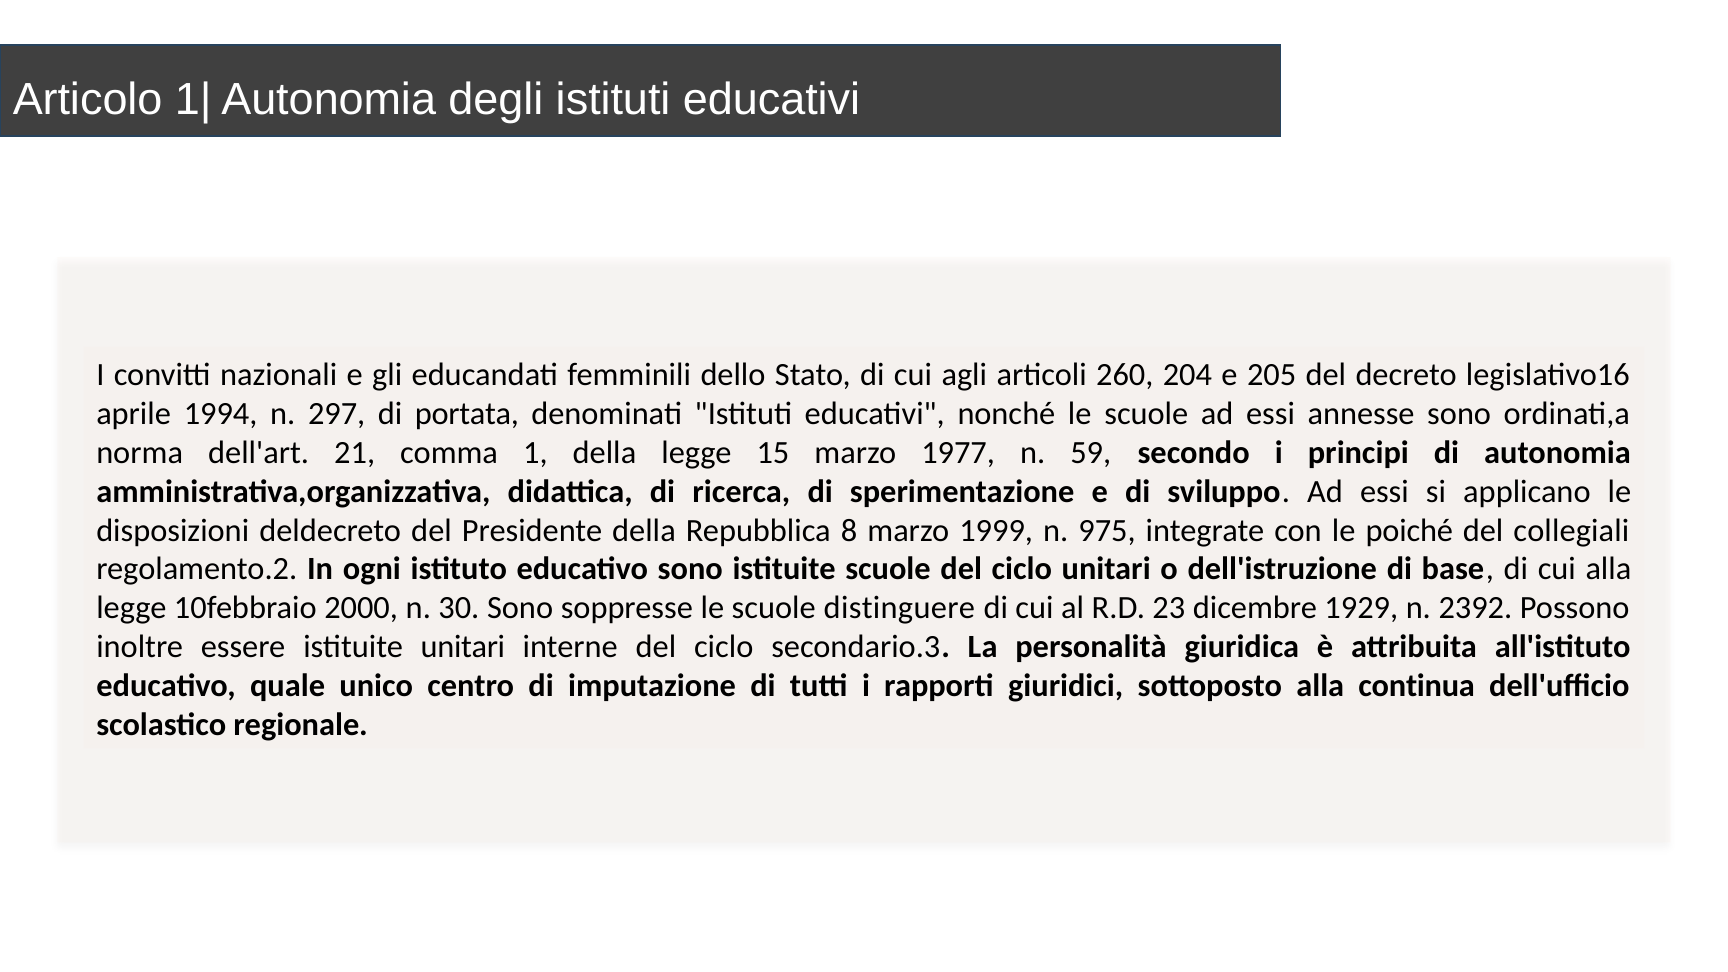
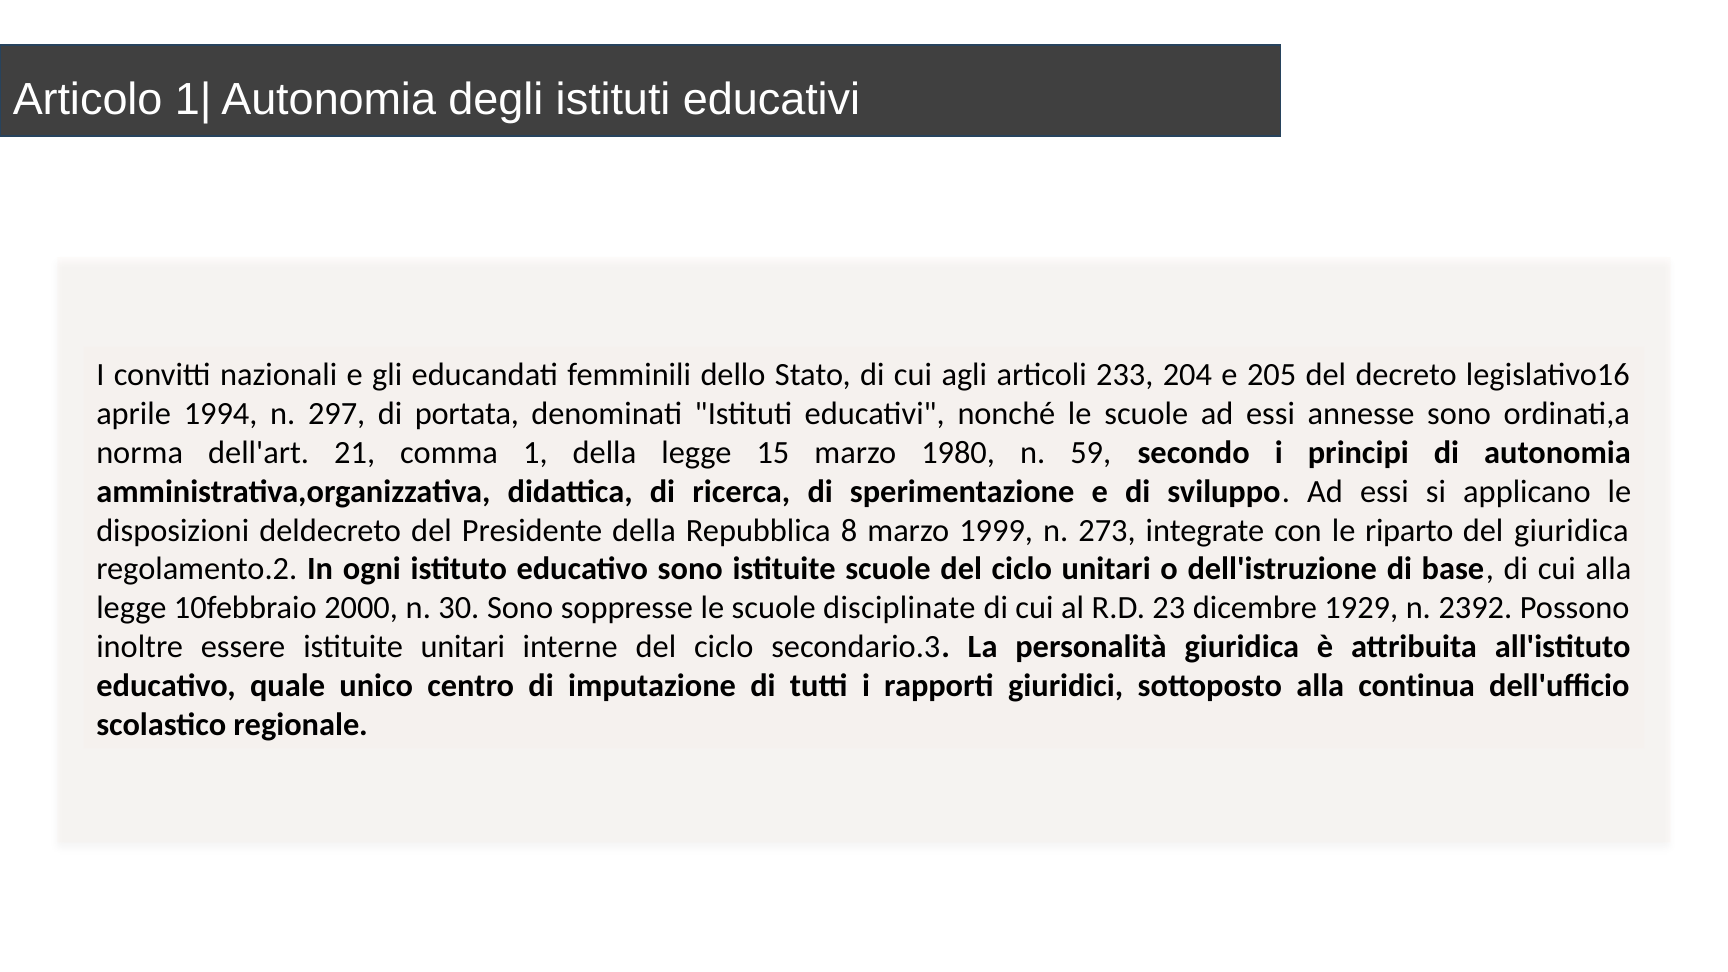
260: 260 -> 233
1977: 1977 -> 1980
975: 975 -> 273
poiché: poiché -> riparto
del collegiali: collegiali -> giuridica
distinguere: distinguere -> disciplinate
